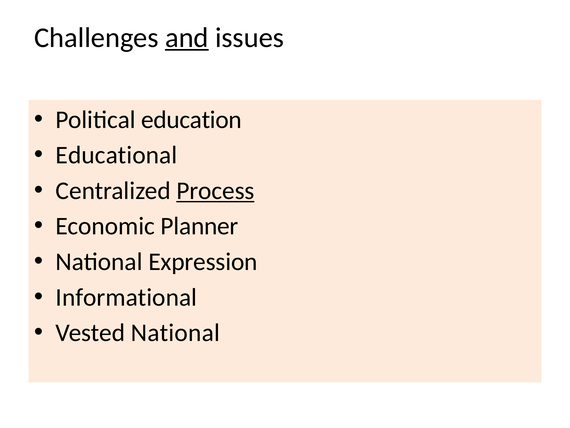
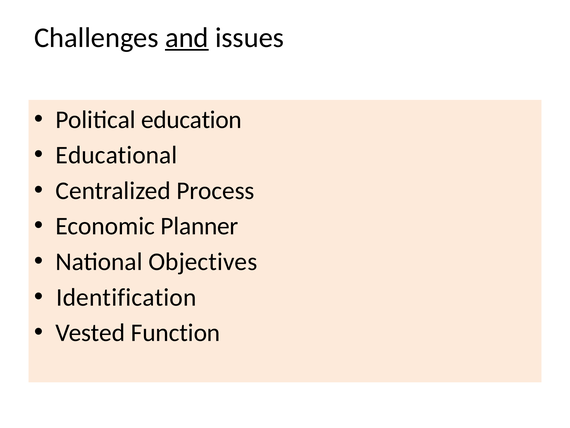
Process underline: present -> none
Expression: Expression -> Objectives
Informational: Informational -> Identification
Vested National: National -> Function
